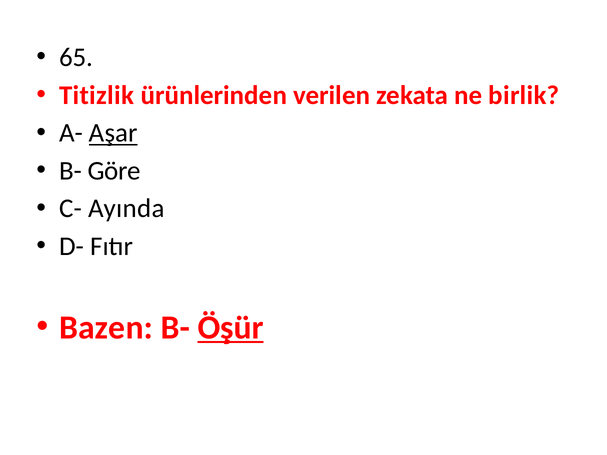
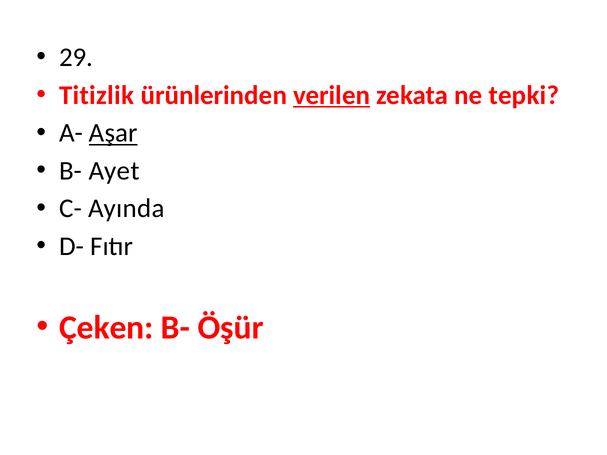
65: 65 -> 29
verilen underline: none -> present
birlik: birlik -> tepki
Göre: Göre -> Ayet
Bazen: Bazen -> Çeken
Öşür underline: present -> none
